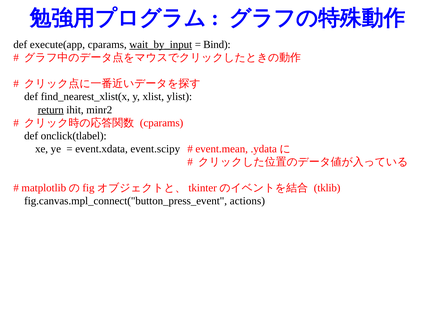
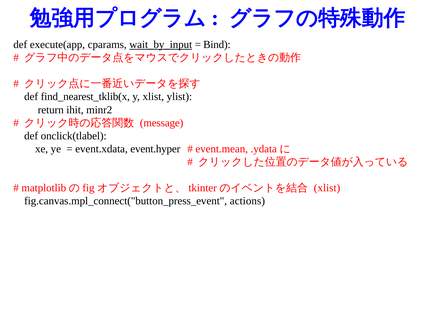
find_nearest_xlist(x: find_nearest_xlist(x -> find_nearest_tklib(x
return underline: present -> none
cparams at (162, 123): cparams -> message
event.scipy: event.scipy -> event.hyper
tklib at (327, 188): tklib -> xlist
